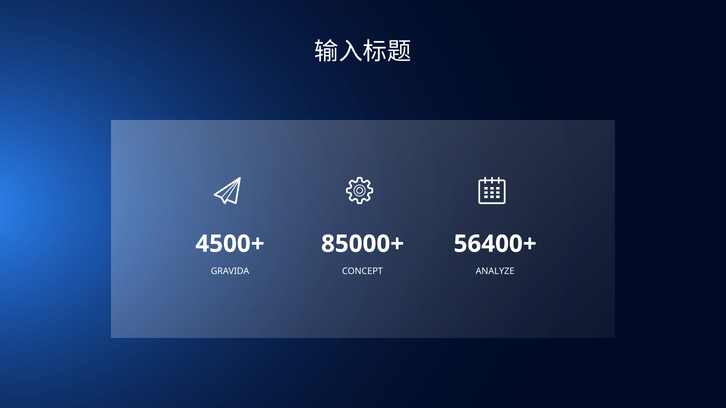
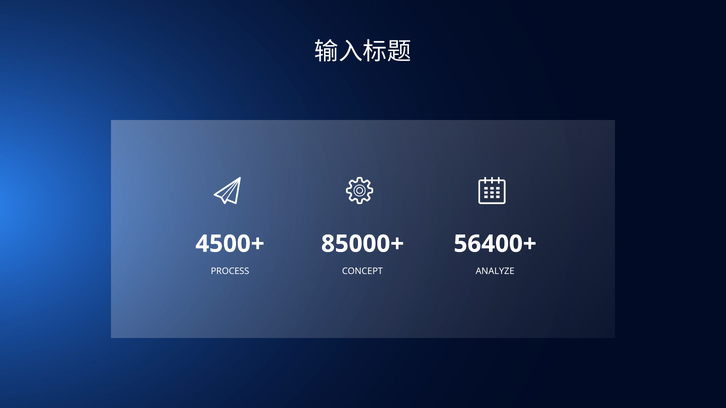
GRAVIDA: GRAVIDA -> PROCESS
